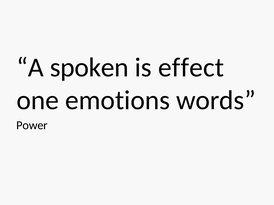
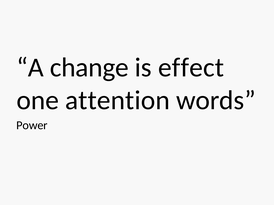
spoken: spoken -> change
emotions: emotions -> attention
